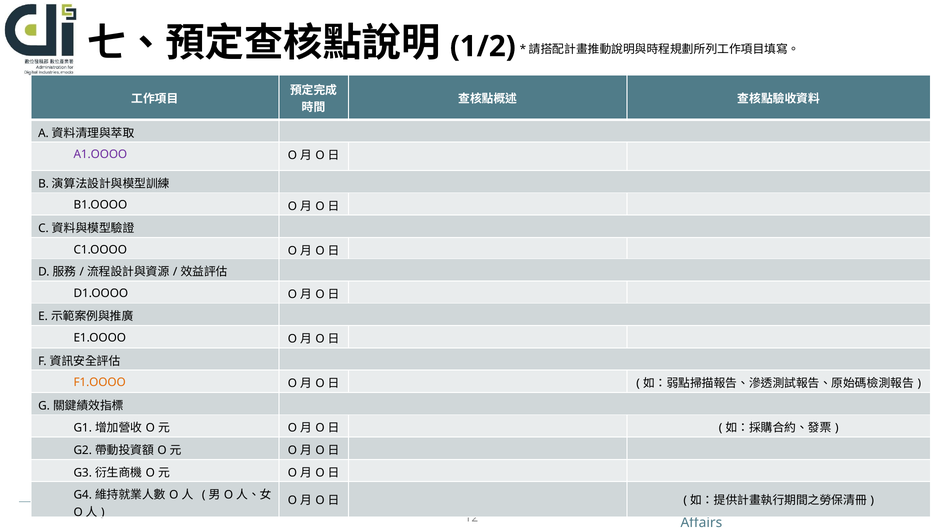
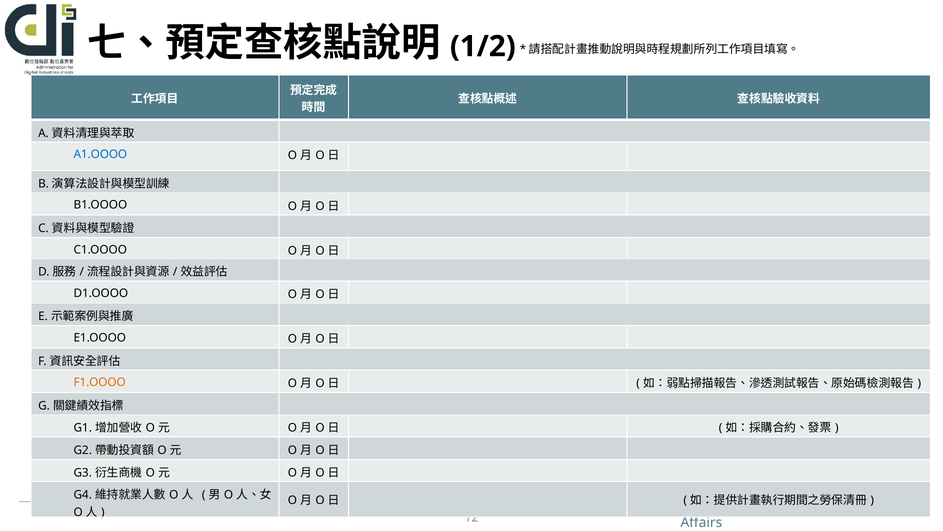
A1.OOOO colour: purple -> blue
